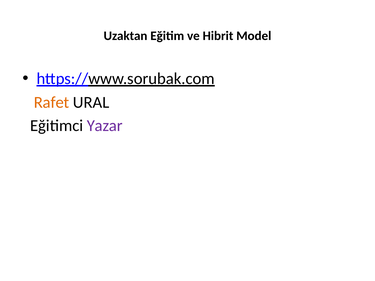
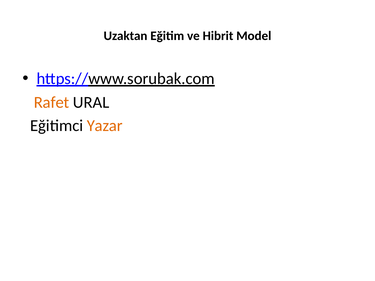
Yazar colour: purple -> orange
